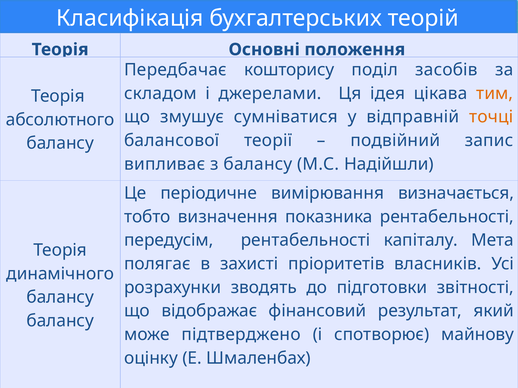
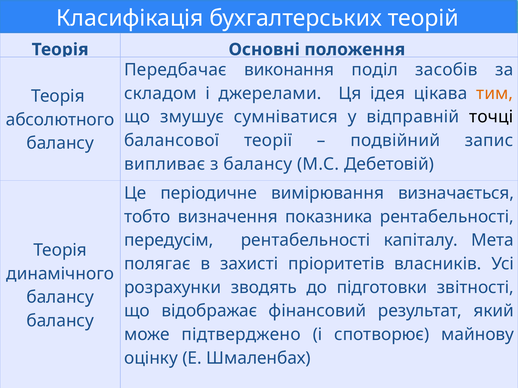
кошторису: кошторису -> виконання
точці colour: orange -> black
Надійшли: Надійшли -> Дебетовій
